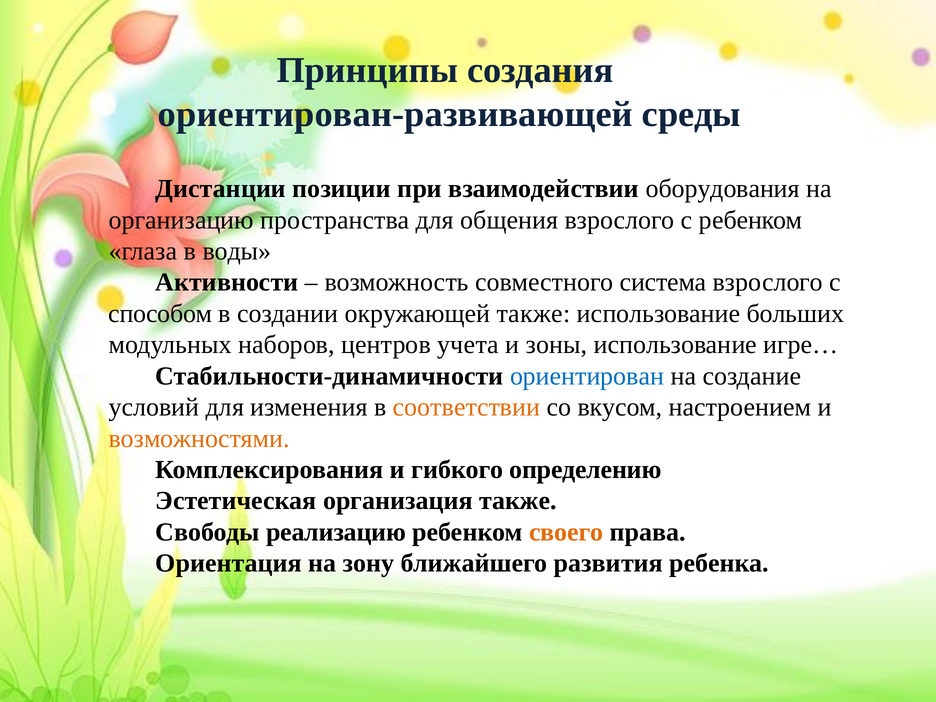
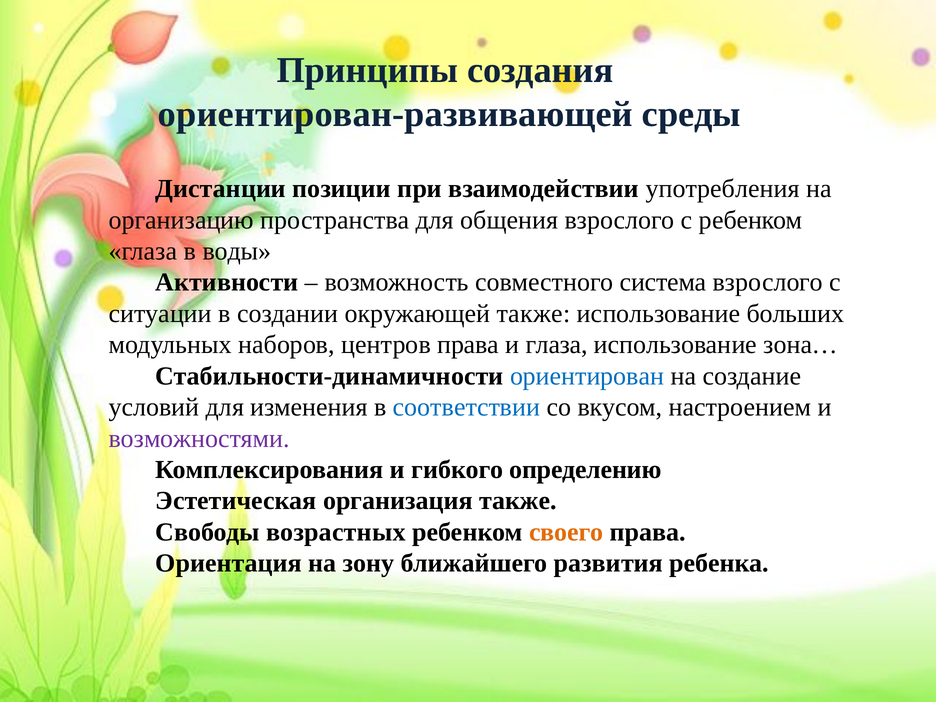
оборудования: оборудования -> употребления
способом: способом -> ситуации
центров учета: учета -> права
и зоны: зоны -> глаза
игре…: игре… -> зона…
соответствии colour: orange -> blue
возможностями colour: orange -> purple
реализацию: реализацию -> возрастных
